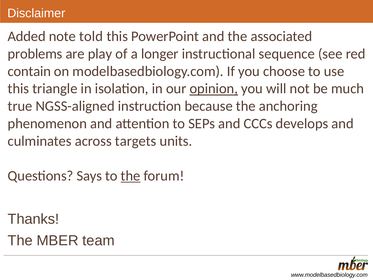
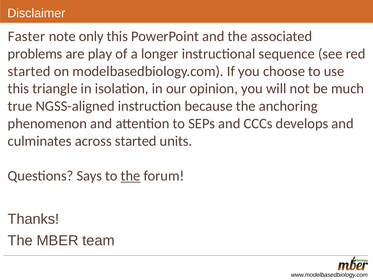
Added: Added -> Faster
told: told -> only
contain at (29, 71): contain -> started
opinion underline: present -> none
across targets: targets -> started
